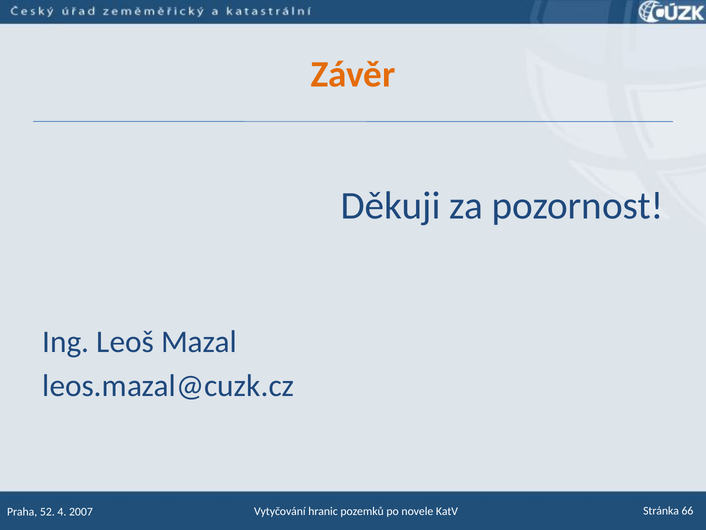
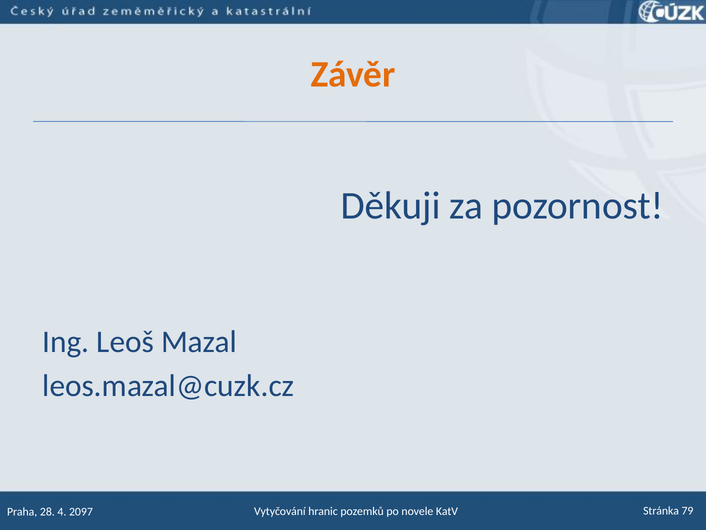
52: 52 -> 28
2007: 2007 -> 2097
66: 66 -> 79
